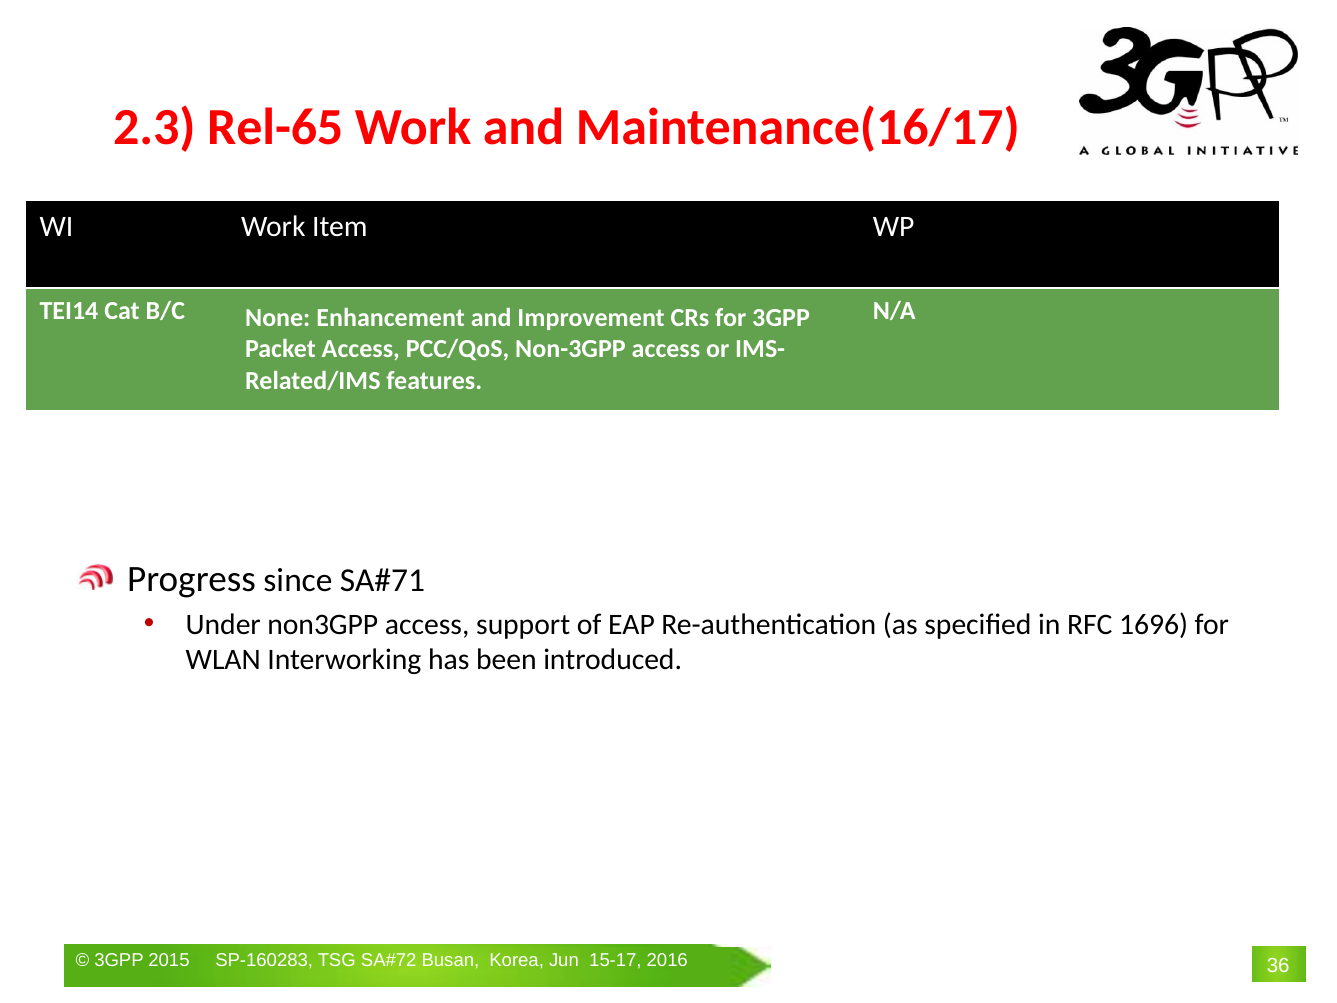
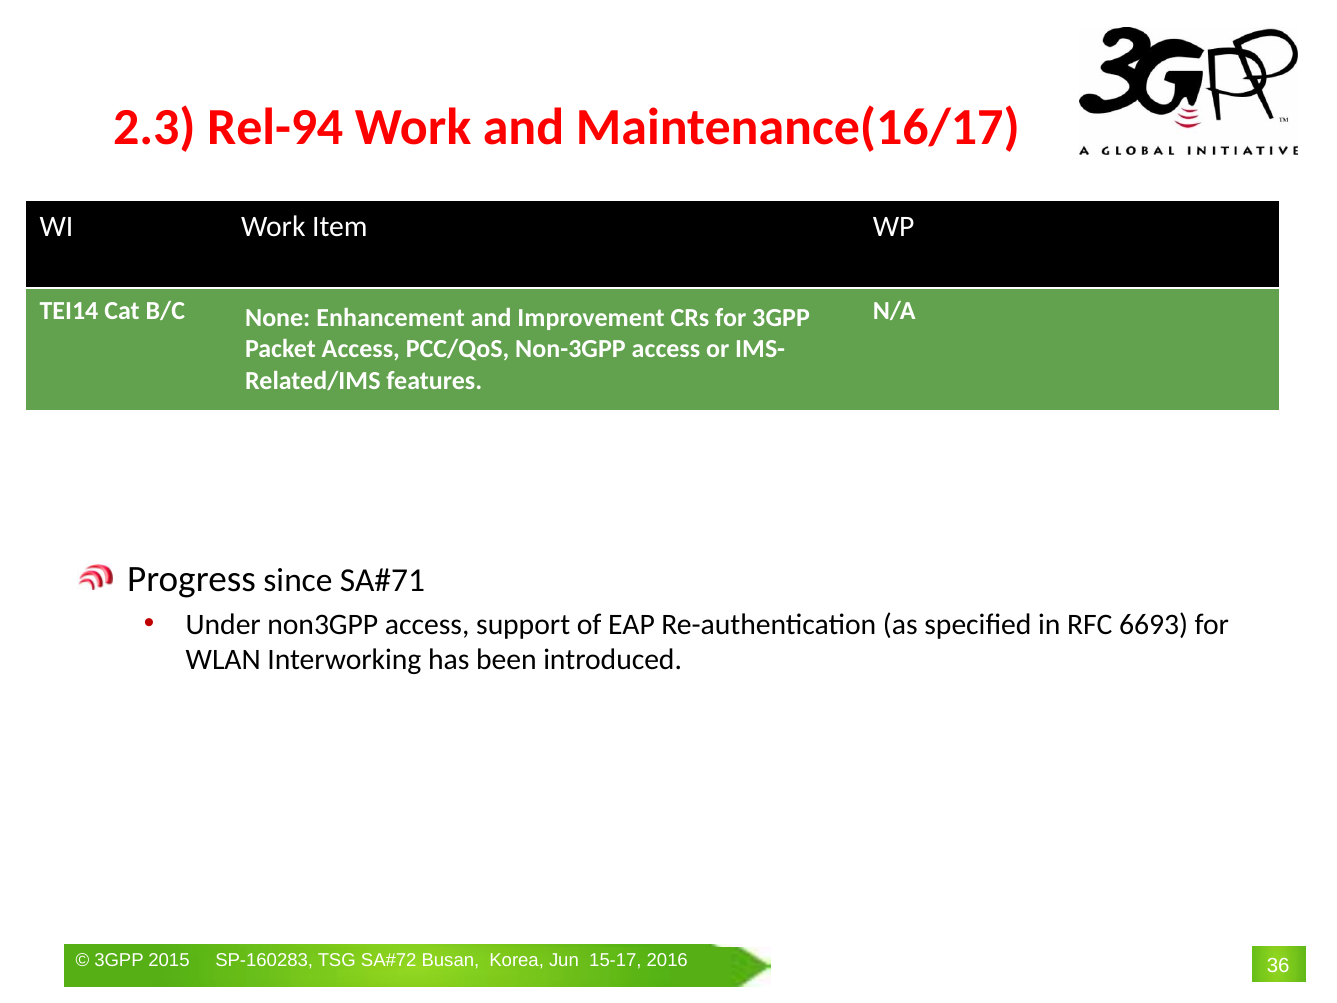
Rel-65: Rel-65 -> Rel-94
1696: 1696 -> 6693
